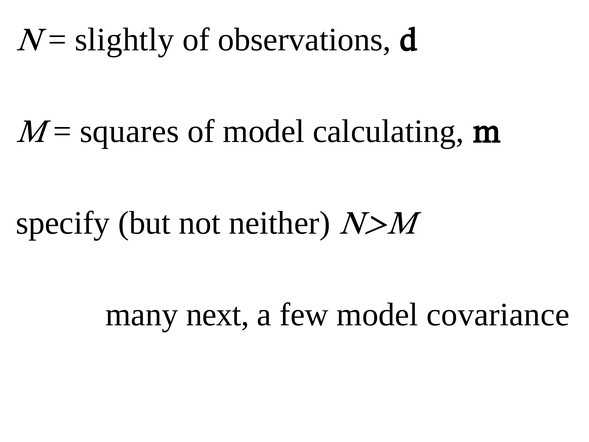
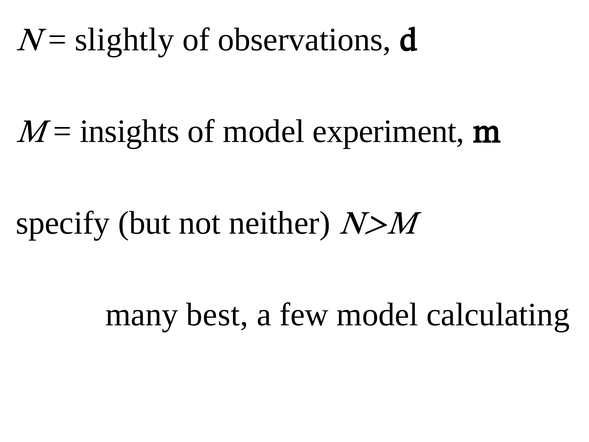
squares: squares -> insights
calculating: calculating -> experiment
next: next -> best
covariance: covariance -> calculating
